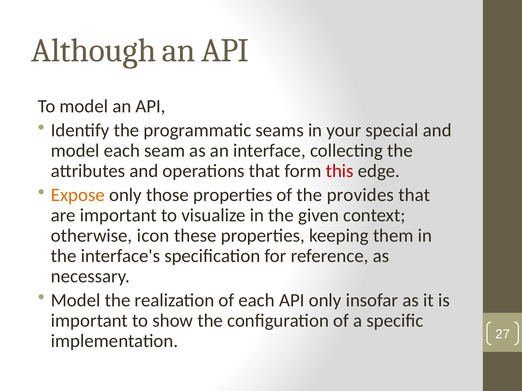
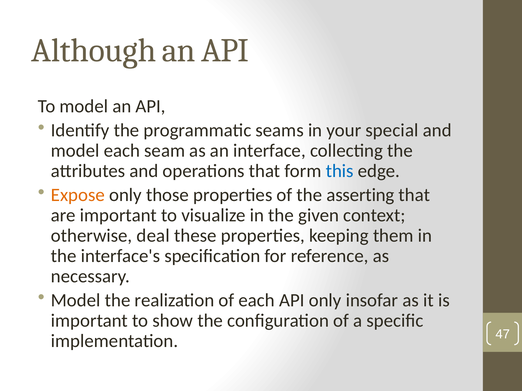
this colour: red -> blue
provides: provides -> asserting
icon: icon -> deal
27: 27 -> 47
